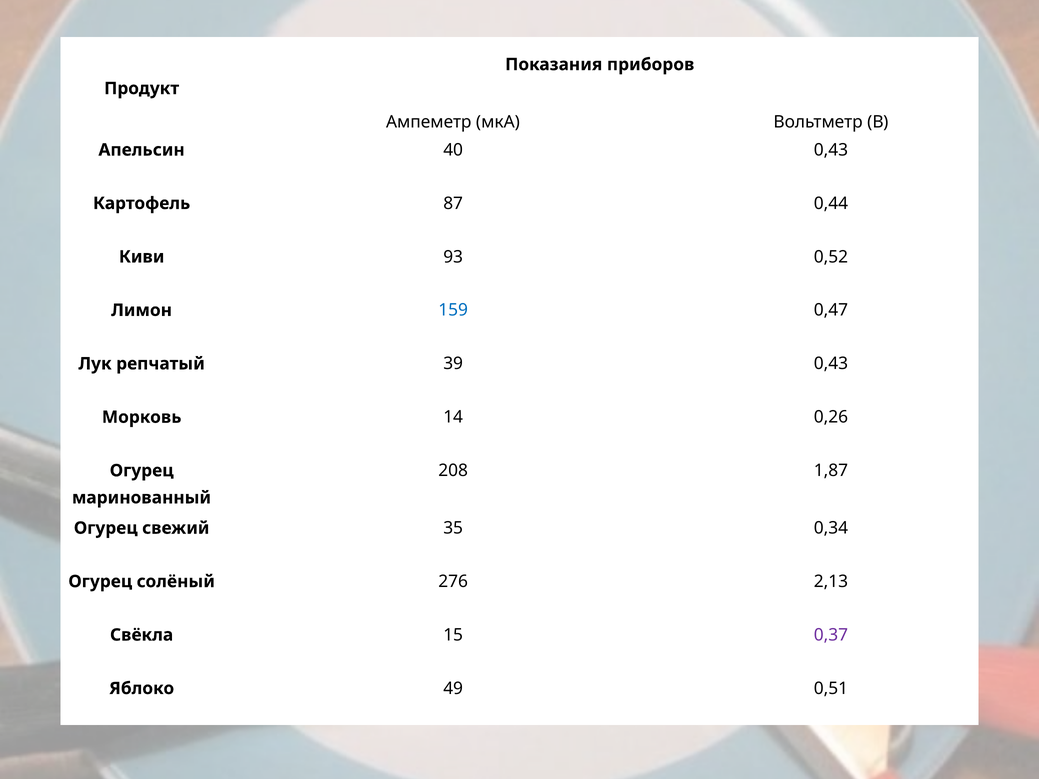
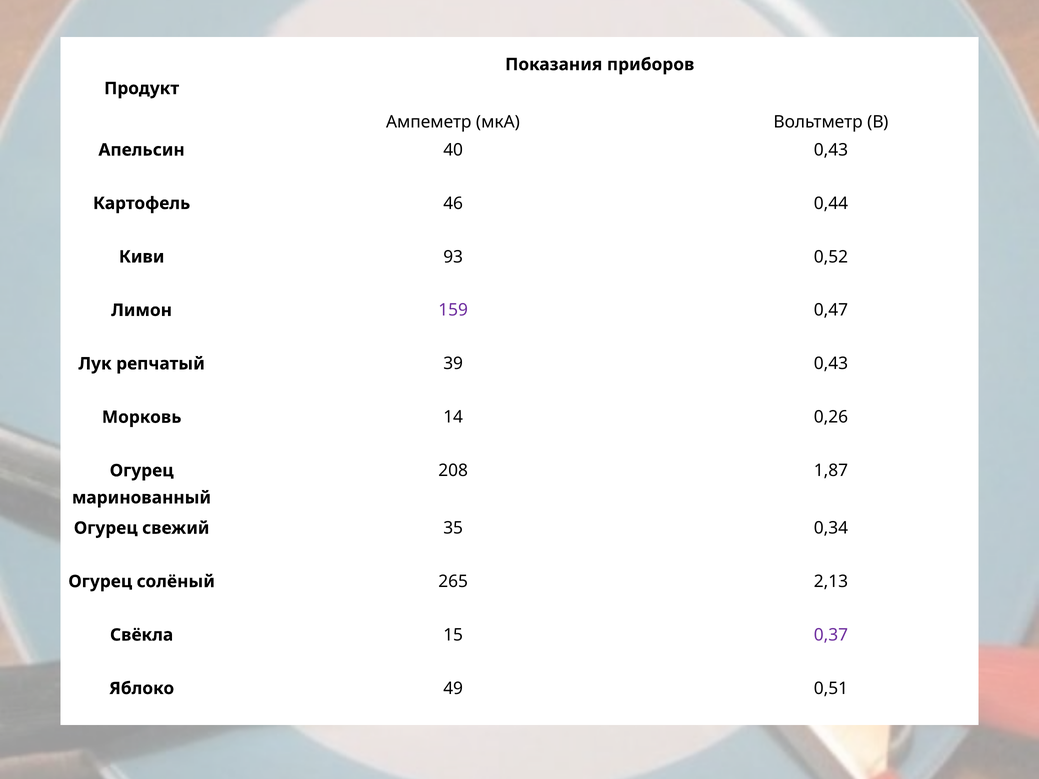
87: 87 -> 46
159 colour: blue -> purple
276: 276 -> 265
